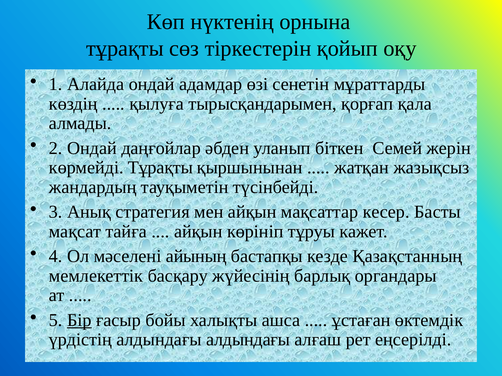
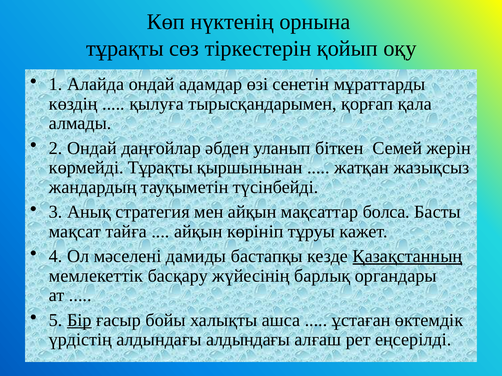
кесер: кесер -> болса
айының: айының -> дамиды
Қазақстанның underline: none -> present
